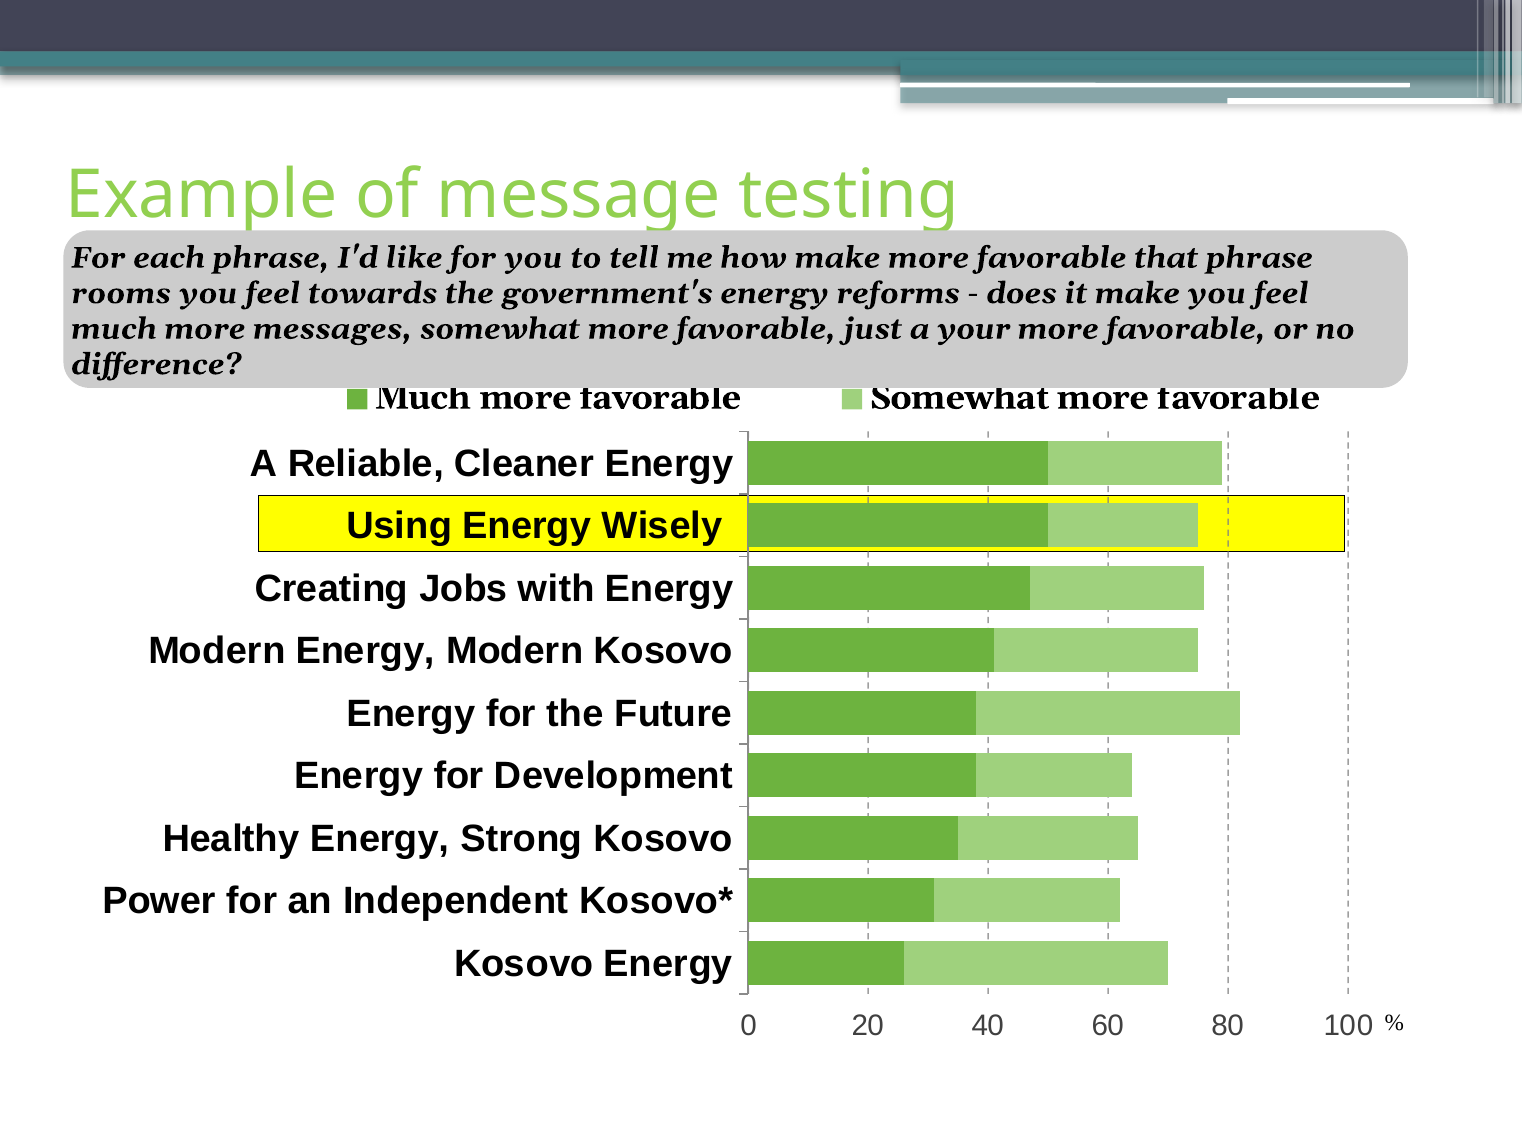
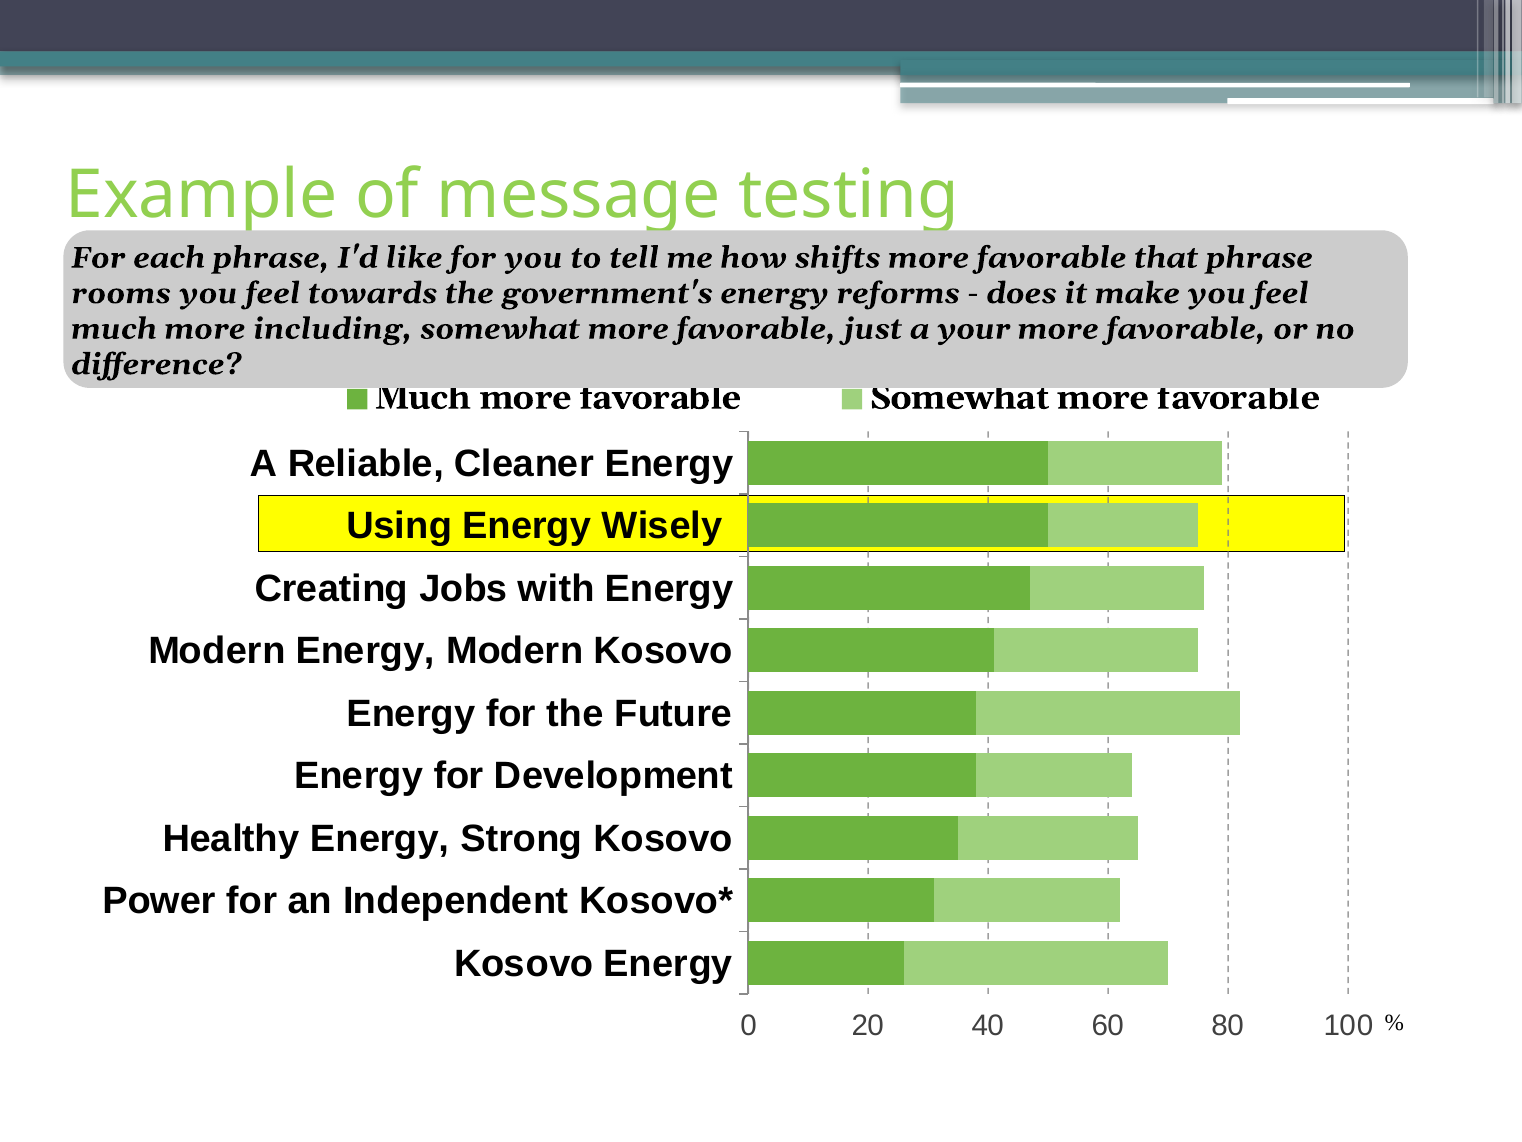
how make: make -> shifts
messages: messages -> including
